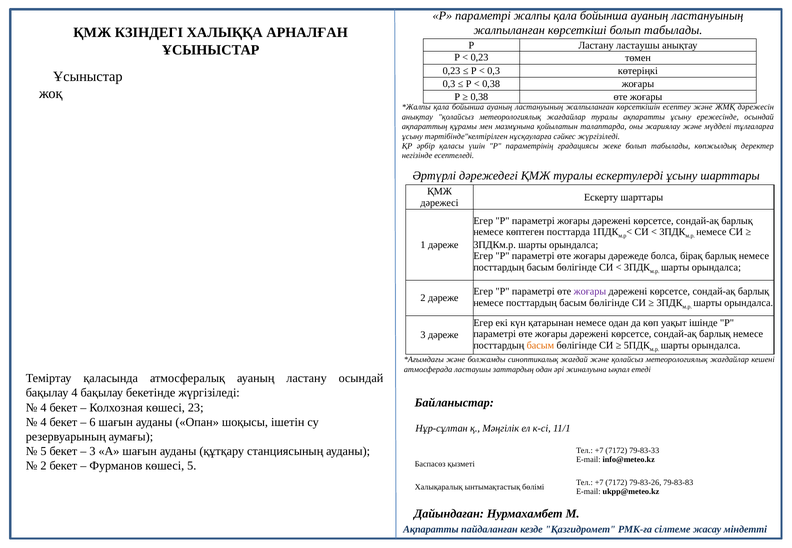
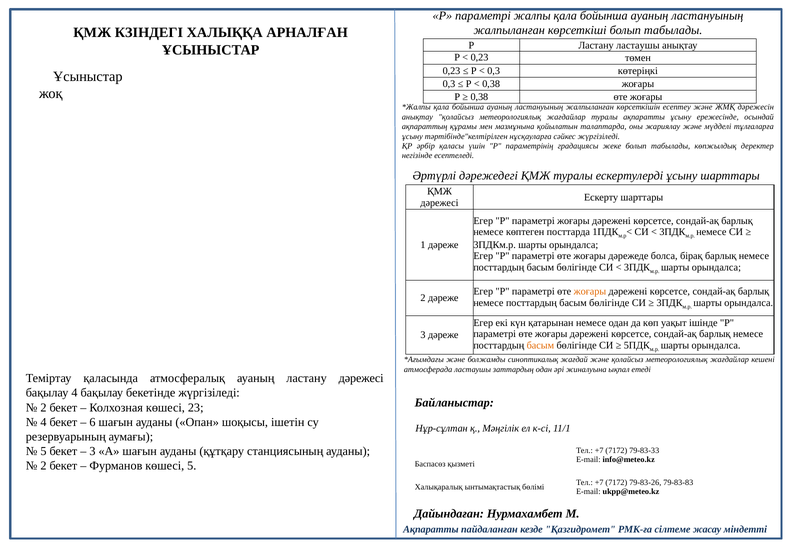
жоғары at (590, 292) colour: purple -> orange
ластану осындай: осындай -> дәрежесі
4 at (43, 408): 4 -> 2
